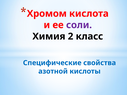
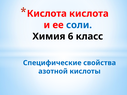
Хромом at (47, 14): Хромом -> Кислота
соли colour: purple -> blue
2: 2 -> 6
